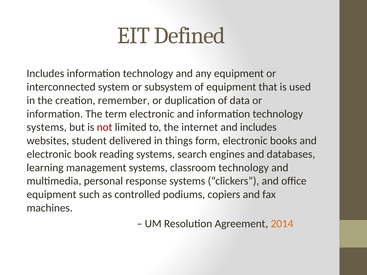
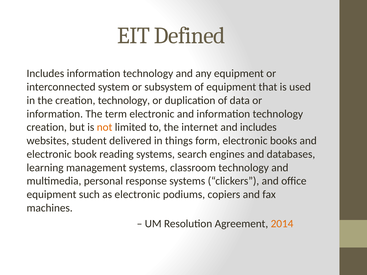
creation remember: remember -> technology
systems at (47, 127): systems -> creation
not colour: red -> orange
as controlled: controlled -> electronic
